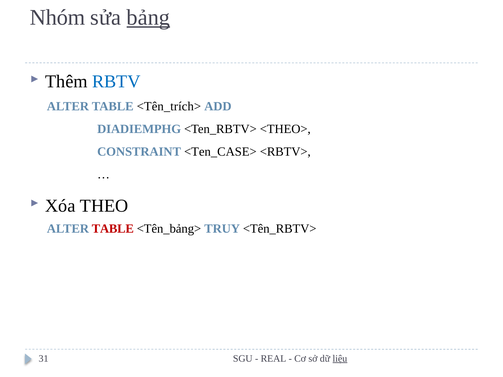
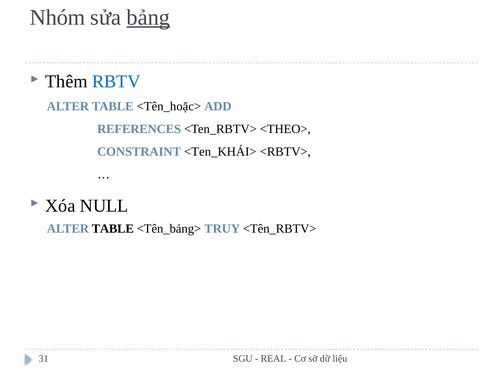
<Tên_trích>: <Tên_trích> -> <Tên_hoặc>
DIADIEMPHG: DIADIEMPHG -> REFERENCES
<Ten_CASE>: <Ten_CASE> -> <Ten_KHÁI>
THEO: THEO -> NULL
TABLE at (113, 229) colour: red -> black
liệu underline: present -> none
